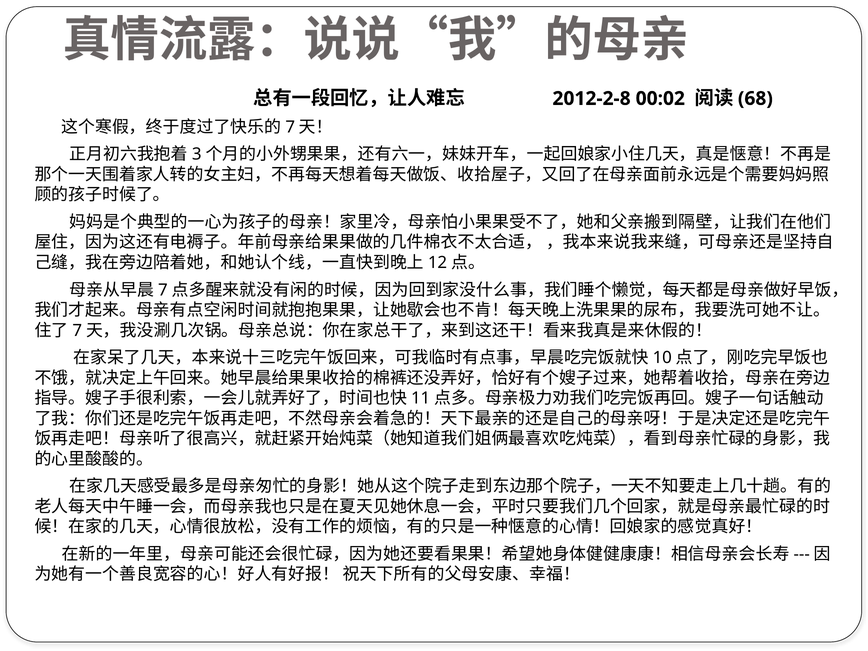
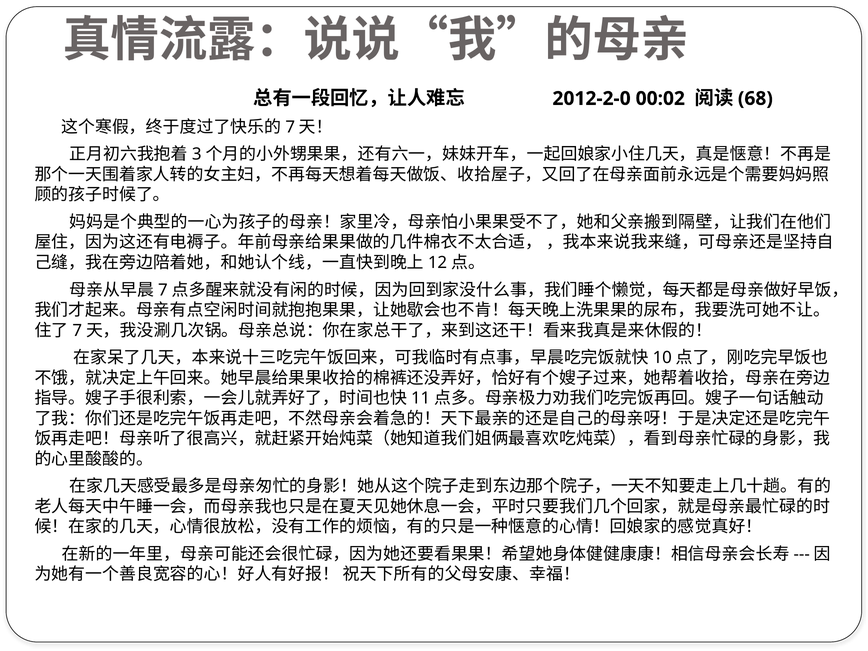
2012-2-8: 2012-2-8 -> 2012-2-0
